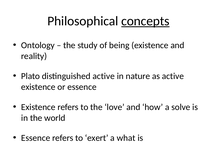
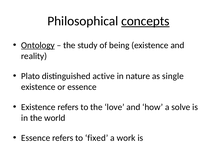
Ontology underline: none -> present
as active: active -> single
exert: exert -> fixed
what: what -> work
